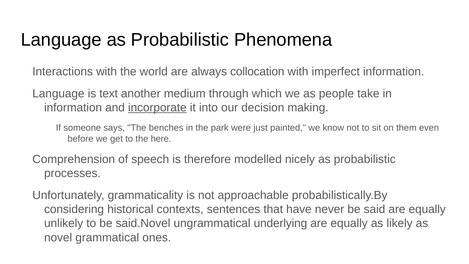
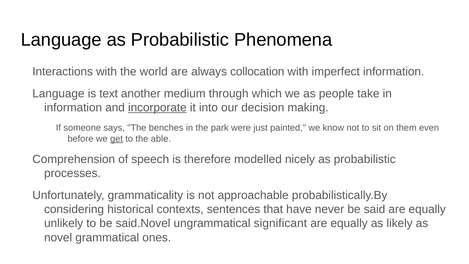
get underline: none -> present
here: here -> able
underlying: underlying -> significant
